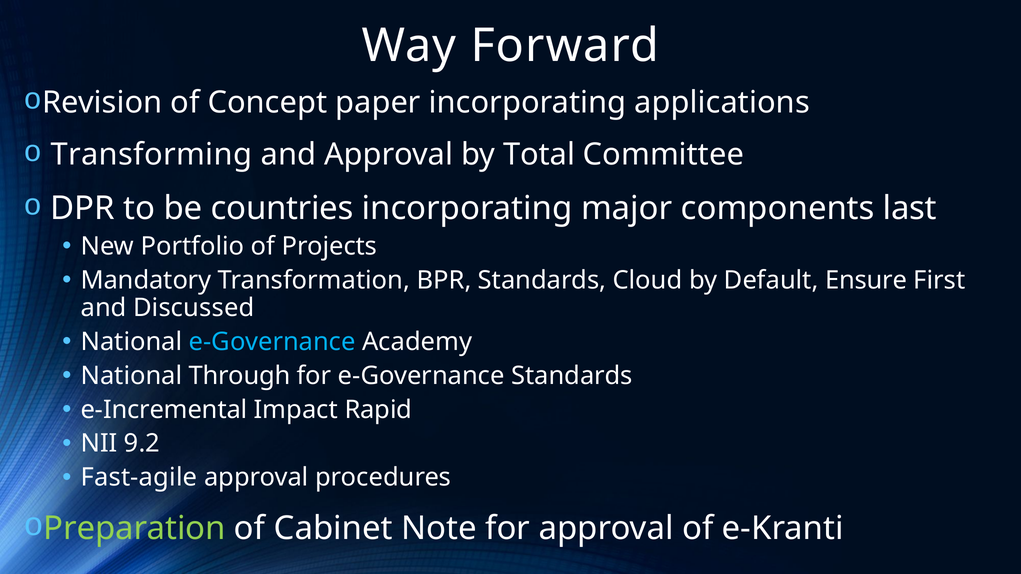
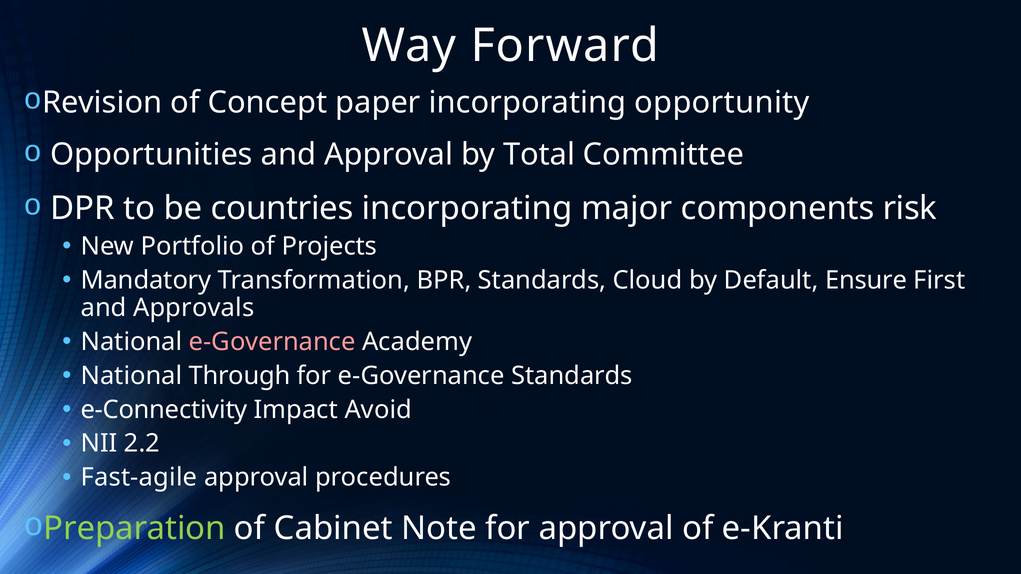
applications: applications -> opportunity
Transforming: Transforming -> Opportunities
last: last -> risk
Discussed: Discussed -> Approvals
e-Governance at (272, 342) colour: light blue -> pink
e-Incremental: e-Incremental -> e-Connectivity
Rapid: Rapid -> Avoid
9.2: 9.2 -> 2.2
